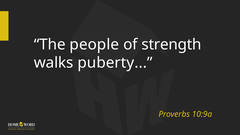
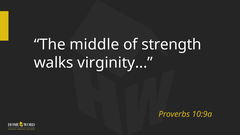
people: people -> middle
puberty: puberty -> virginity
